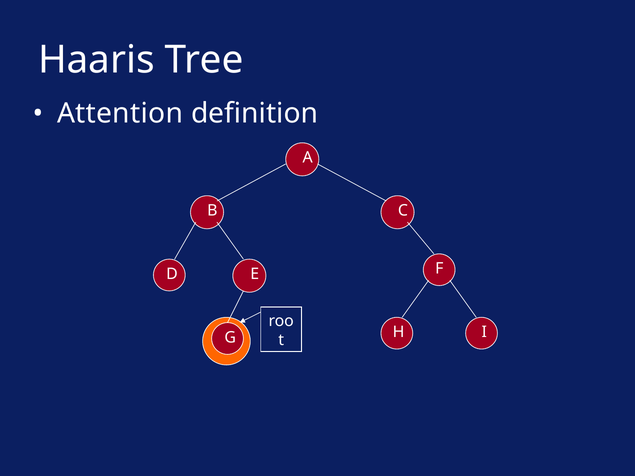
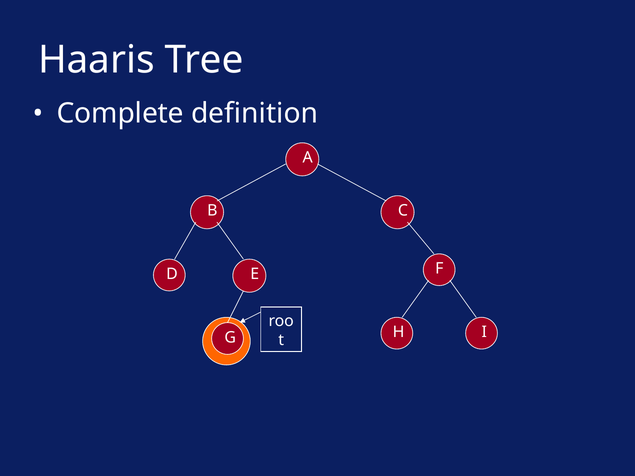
Attention: Attention -> Complete
